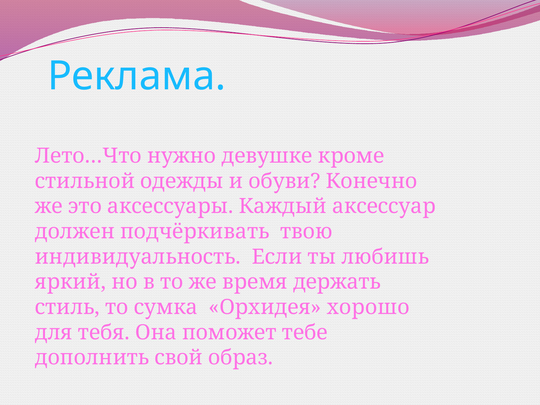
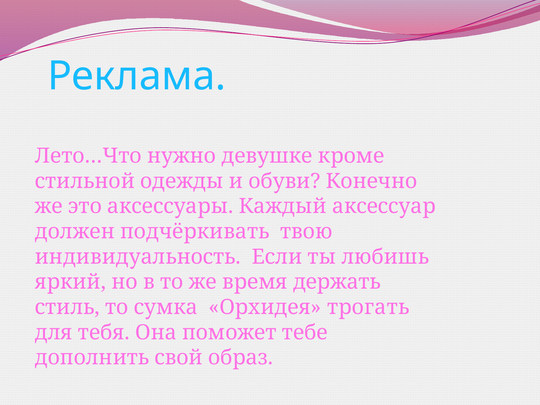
хорошо: хорошо -> трогать
